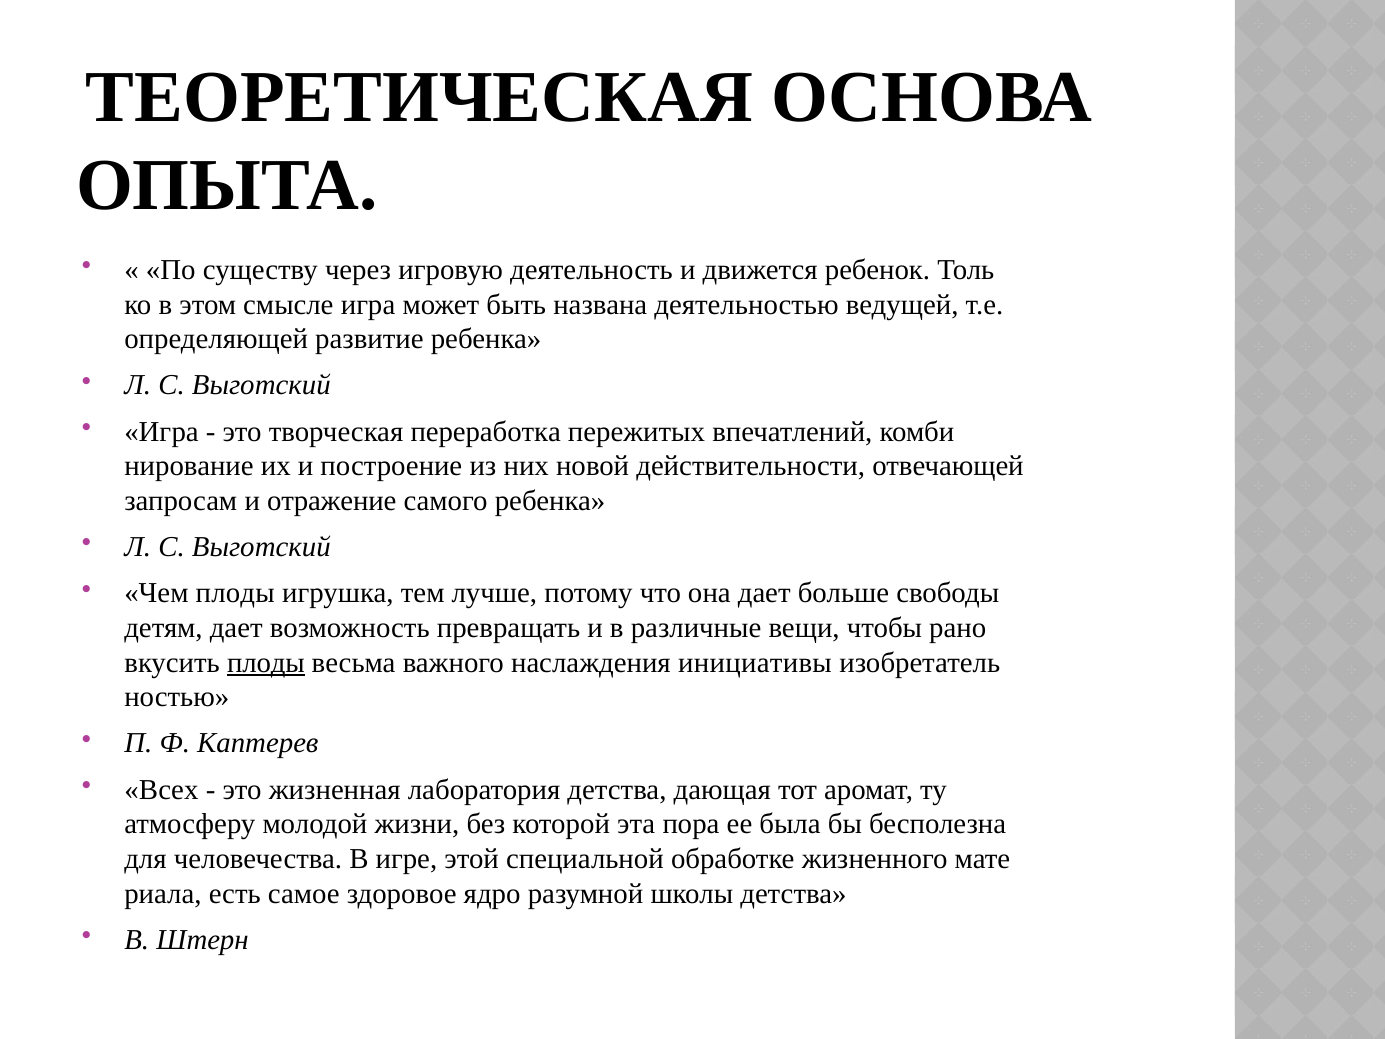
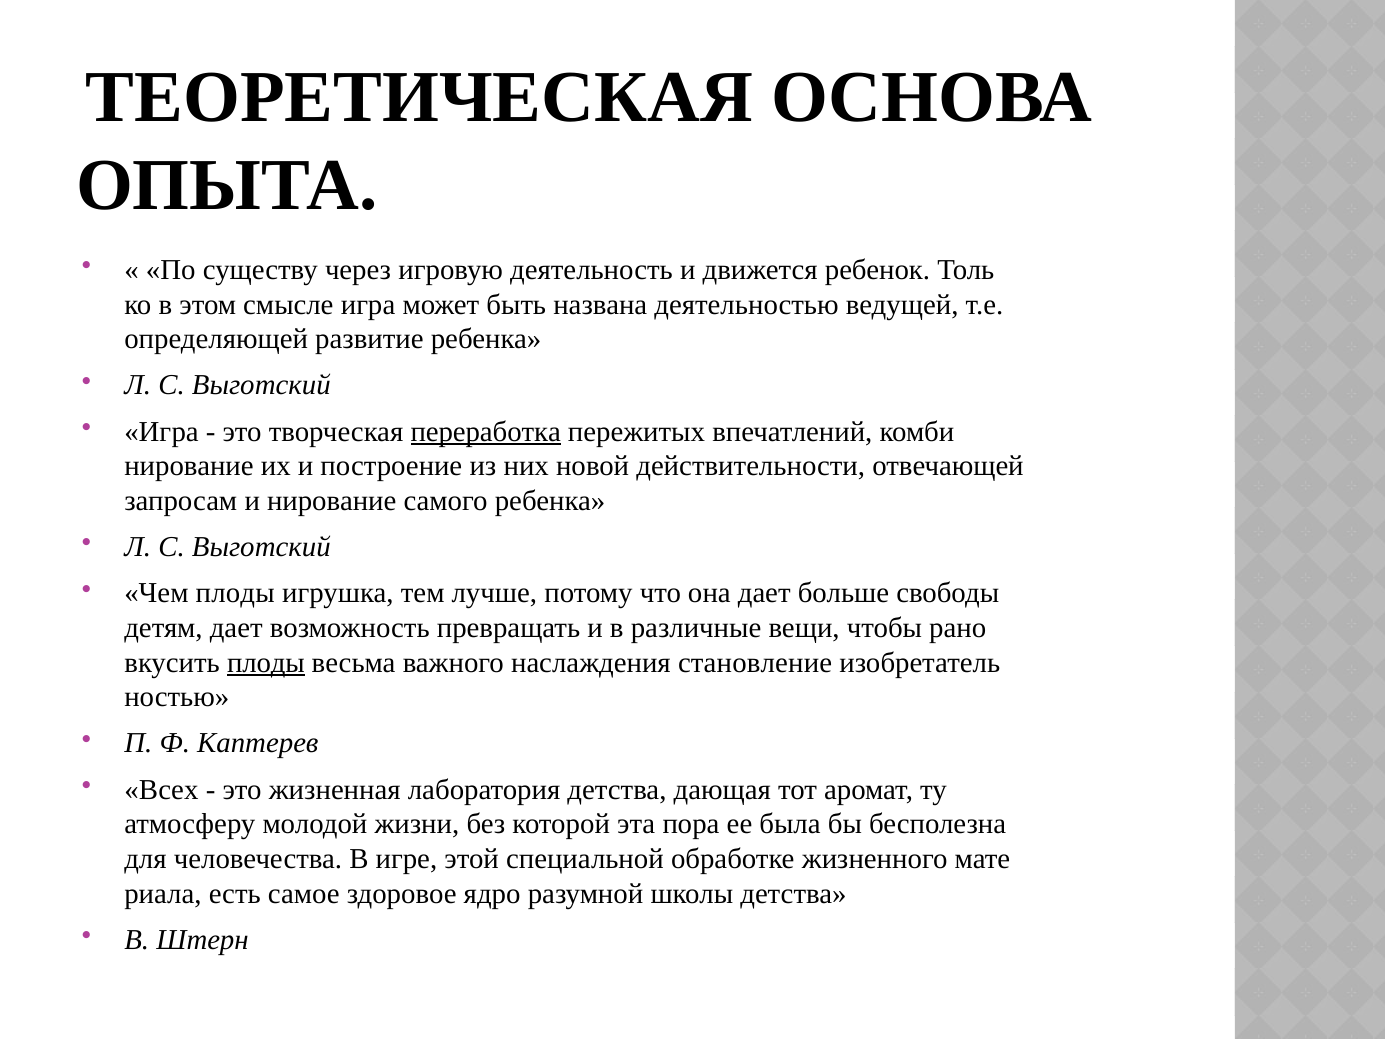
переработка underline: none -> present
и отражение: отражение -> нирование
инициативы: инициативы -> становление
